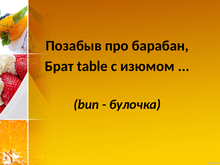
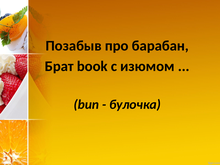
table: table -> book
